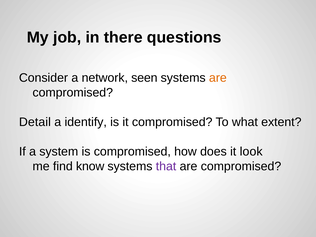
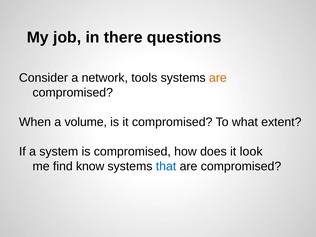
seen: seen -> tools
Detail: Detail -> When
identify: identify -> volume
that colour: purple -> blue
